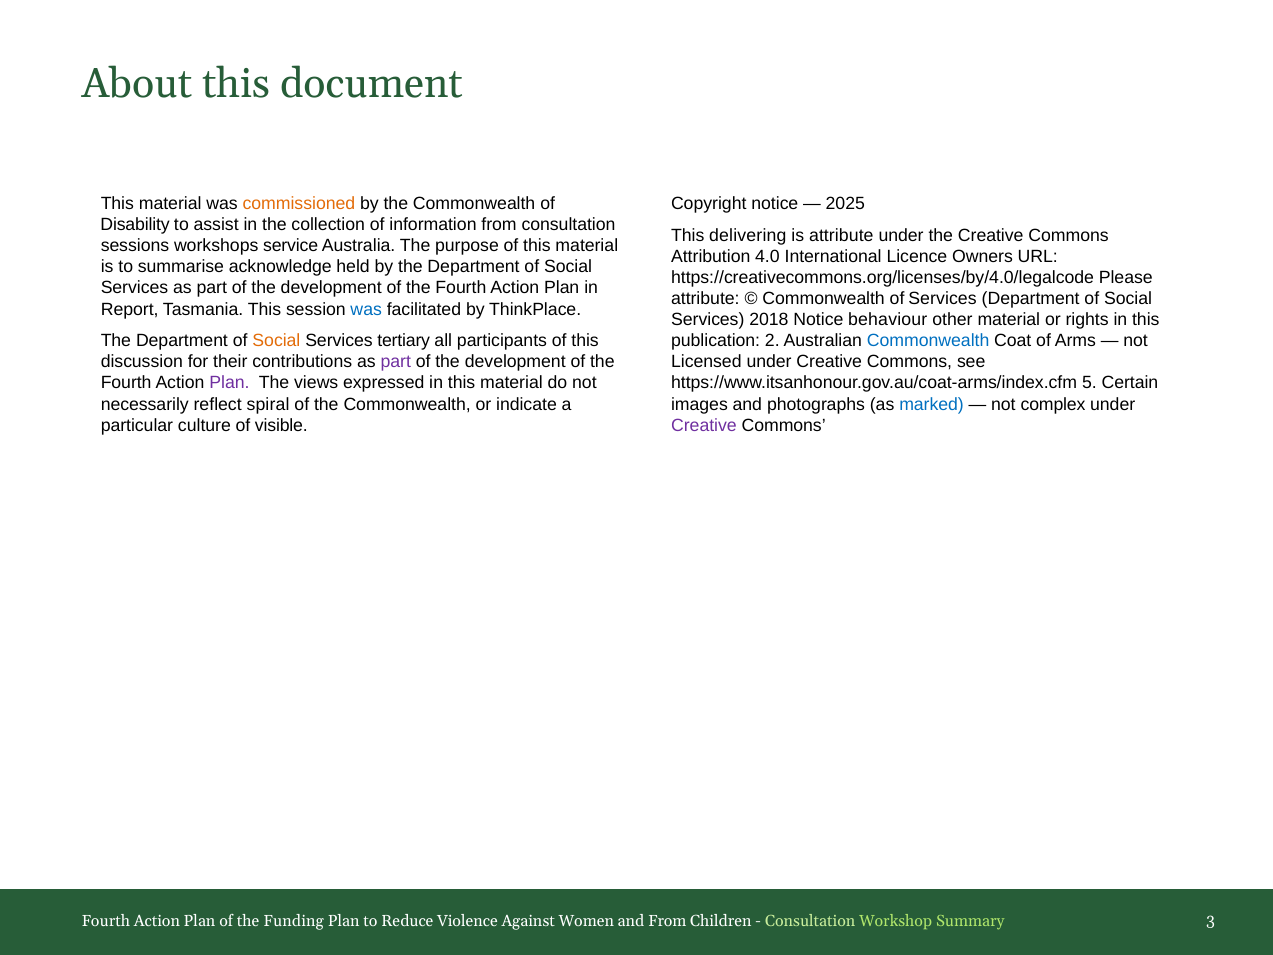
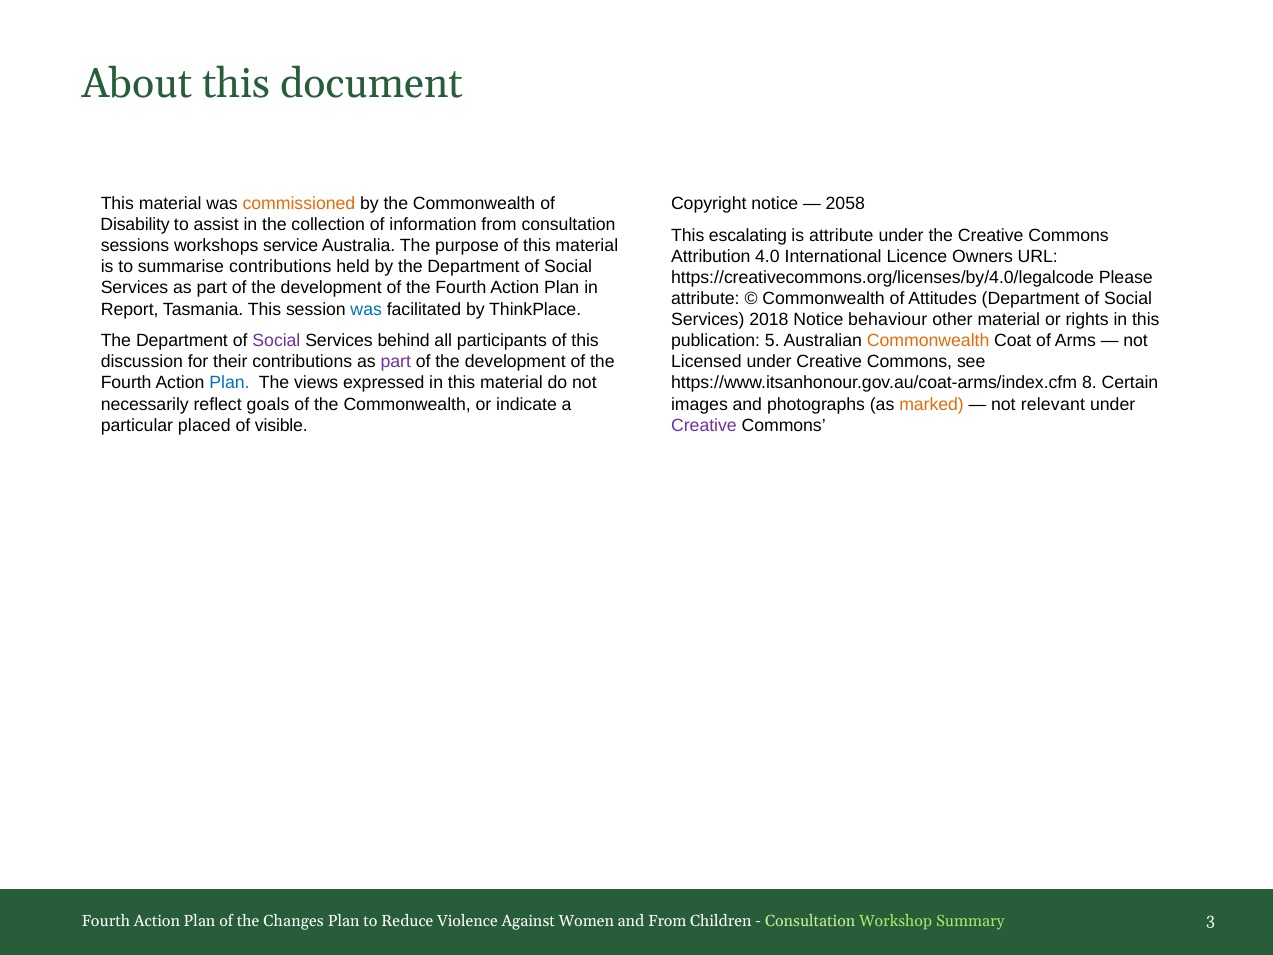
2025: 2025 -> 2058
delivering: delivering -> escalating
summarise acknowledge: acknowledge -> contributions
of Services: Services -> Attitudes
Social at (276, 341) colour: orange -> purple
tertiary: tertiary -> behind
2: 2 -> 5
Commonwealth at (928, 341) colour: blue -> orange
Plan at (229, 383) colour: purple -> blue
5: 5 -> 8
spiral: spiral -> goals
marked colour: blue -> orange
complex: complex -> relevant
culture: culture -> placed
Funding: Funding -> Changes
